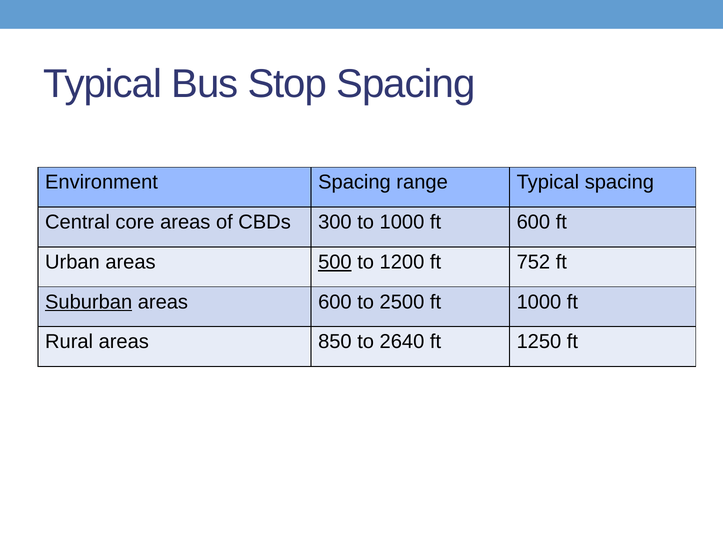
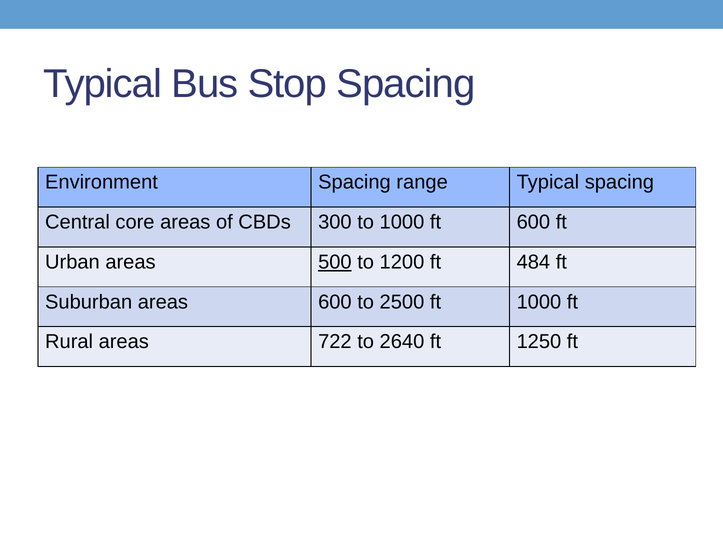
752: 752 -> 484
Suburban underline: present -> none
850: 850 -> 722
